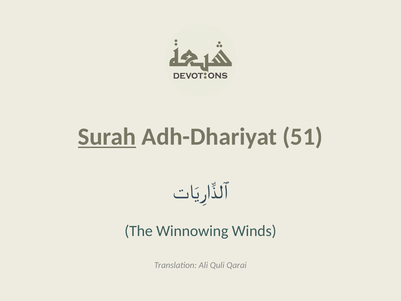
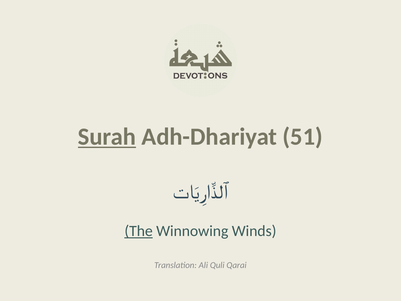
The underline: none -> present
